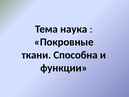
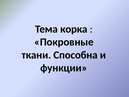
наука: наука -> корка
